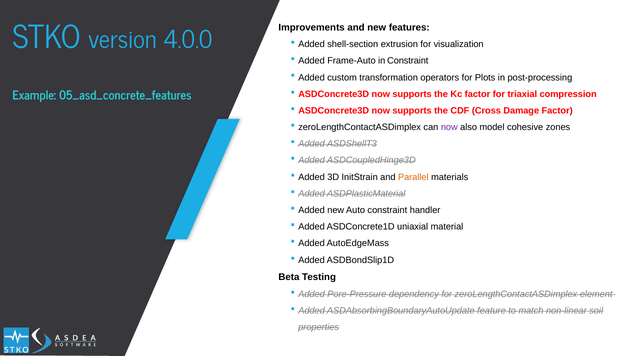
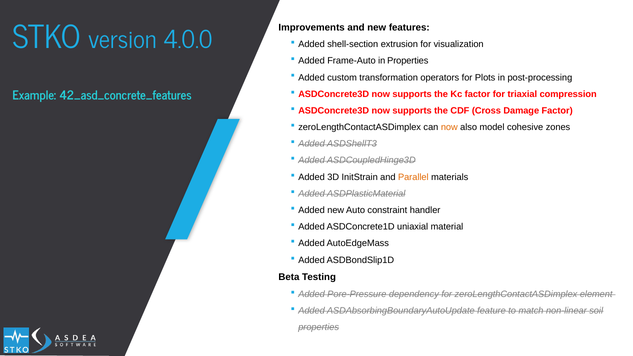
in Constraint: Constraint -> Properties
05_asd_concrete_features: 05_asd_concrete_features -> 42_asd_concrete_features
now at (449, 127) colour: purple -> orange
